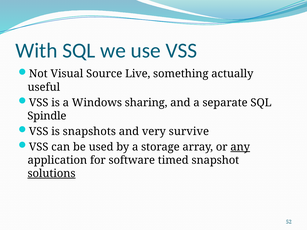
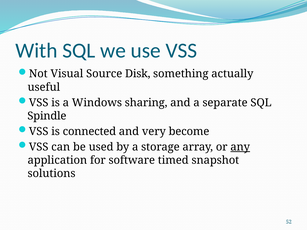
Live: Live -> Disk
snapshots: snapshots -> connected
survive: survive -> become
solutions underline: present -> none
